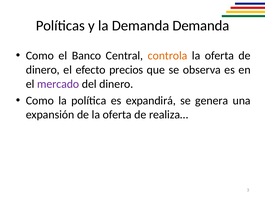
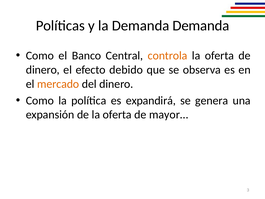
precios: precios -> debido
mercado colour: purple -> orange
realiza…: realiza… -> mayor…
